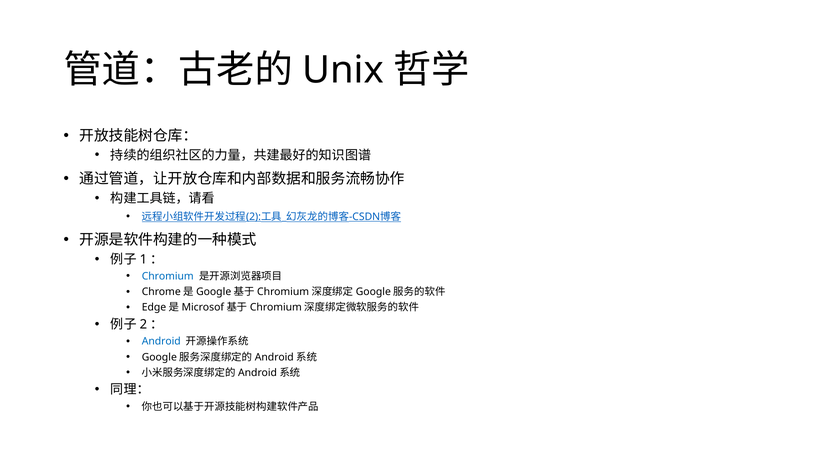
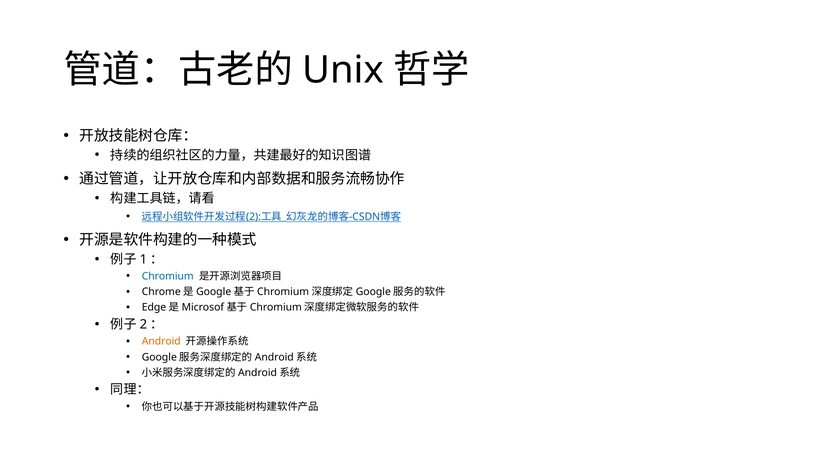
Android colour: blue -> orange
